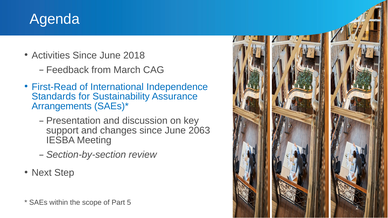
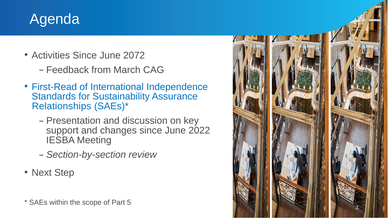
2018: 2018 -> 2072
Arrangements: Arrangements -> Relationships
2063: 2063 -> 2022
